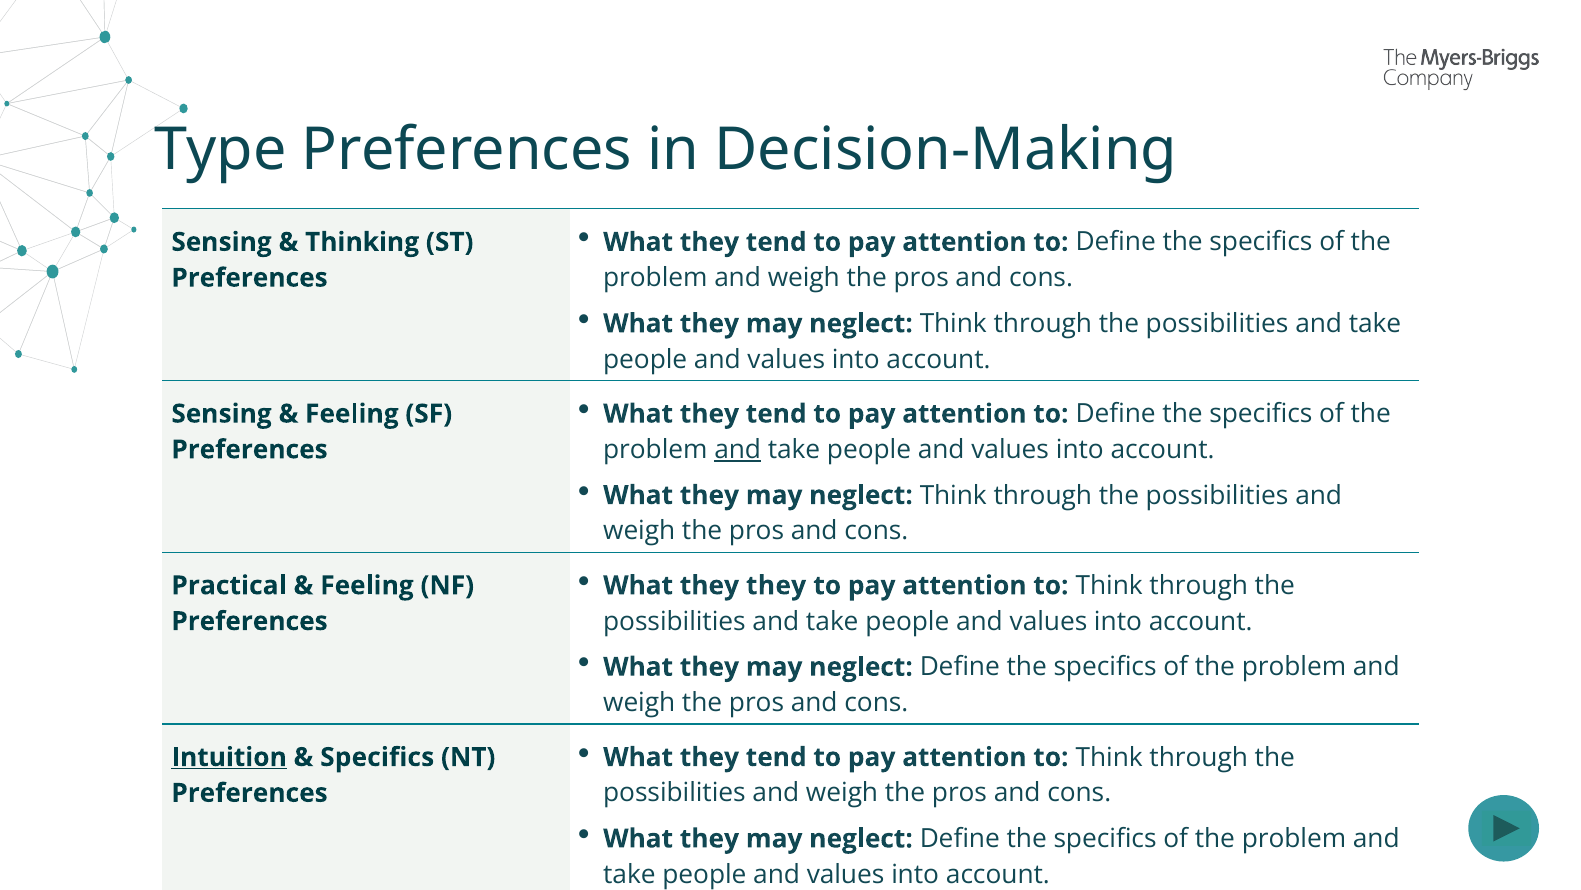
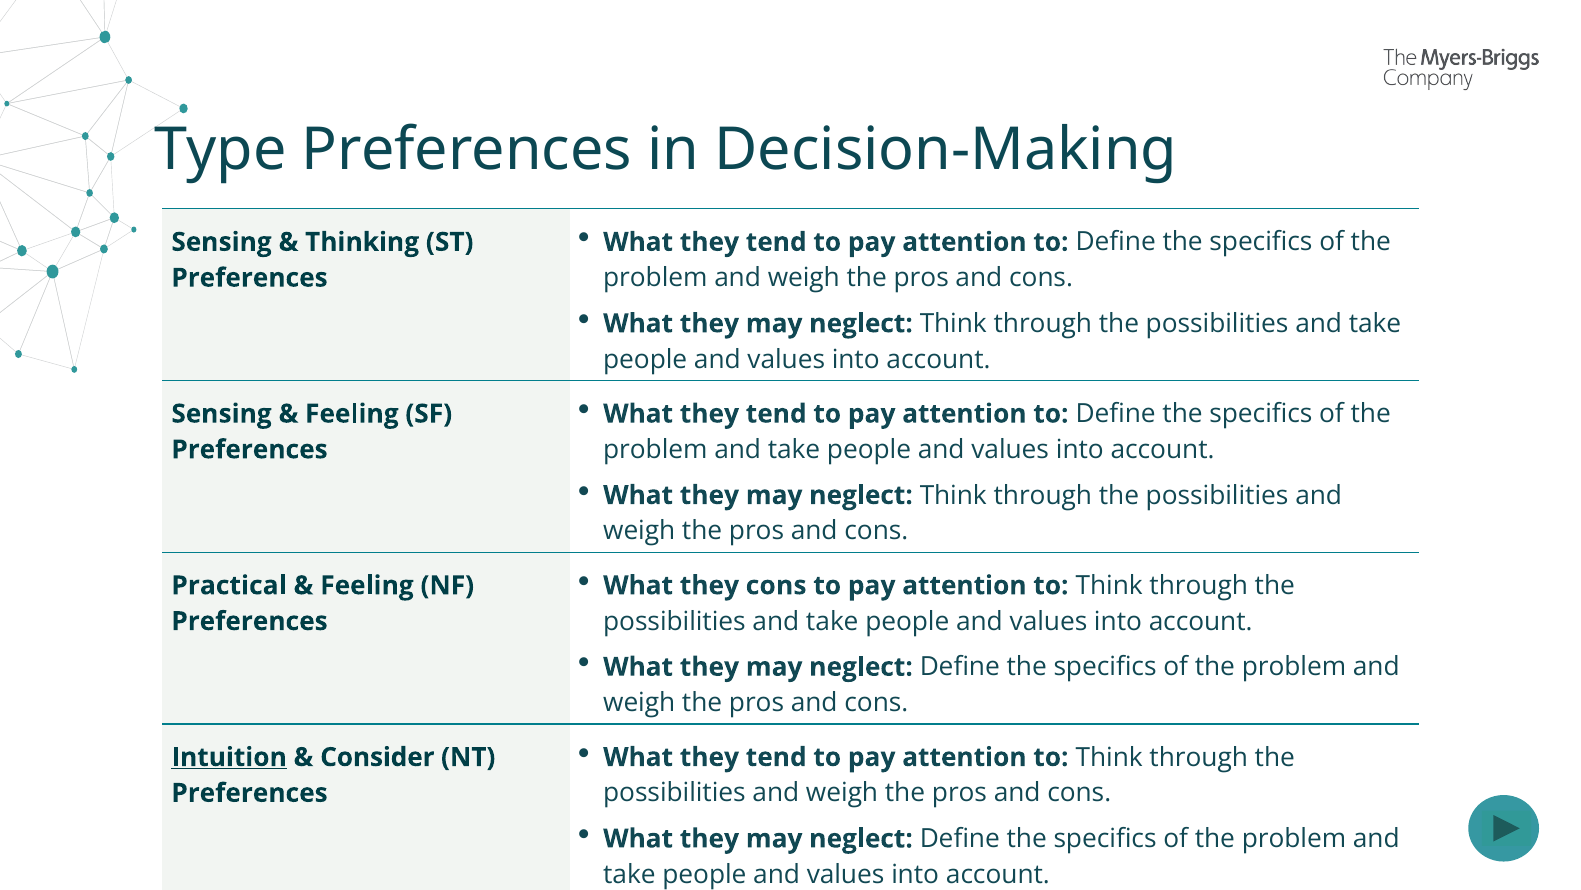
and at (738, 449) underline: present -> none
they they: they -> cons
Specifics at (377, 757): Specifics -> Consider
